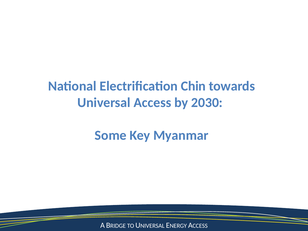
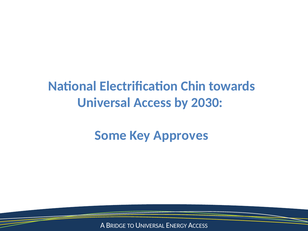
Myanmar: Myanmar -> Approves
